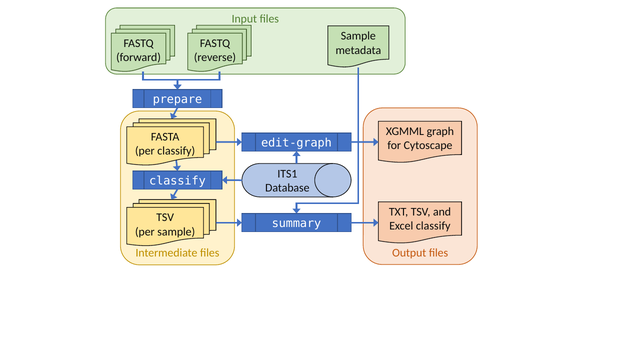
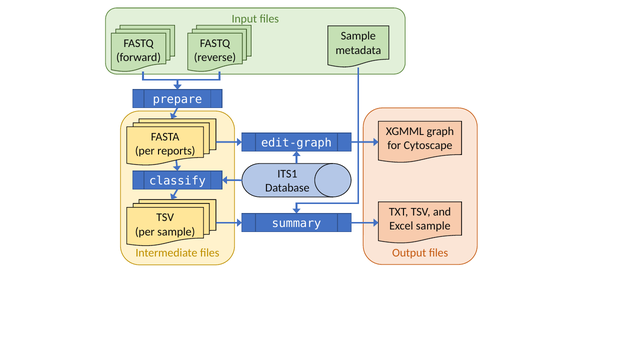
per classify: classify -> reports
Excel classify: classify -> sample
